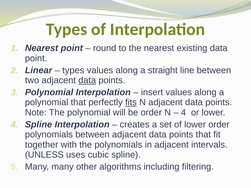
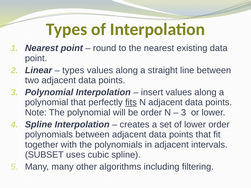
data at (87, 80) underline: present -> none
4 at (183, 113): 4 -> 3
UNLESS: UNLESS -> SUBSET
